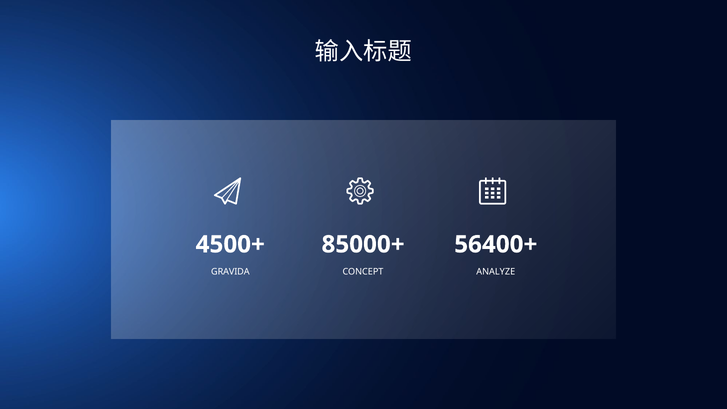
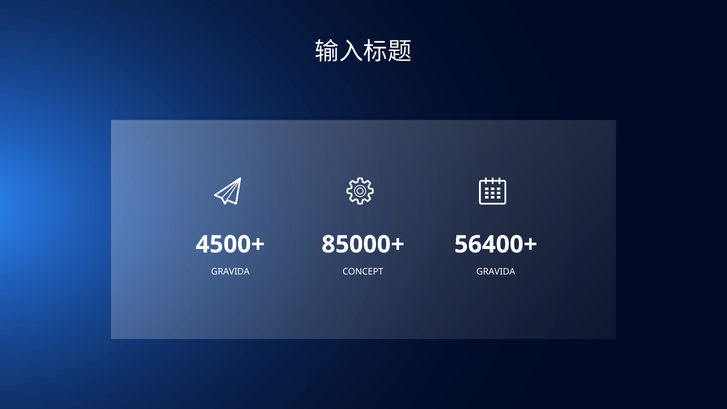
ANALYZE at (496, 272): ANALYZE -> GRAVIDA
